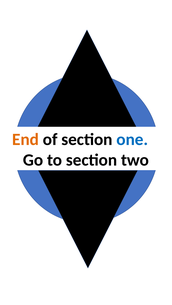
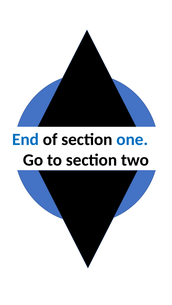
End colour: orange -> blue
